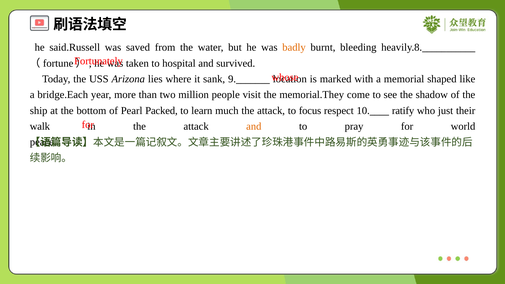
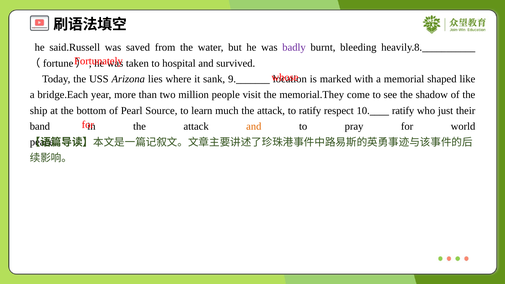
badly colour: orange -> purple
Packed: Packed -> Source
to focus: focus -> ratify
walk: walk -> band
